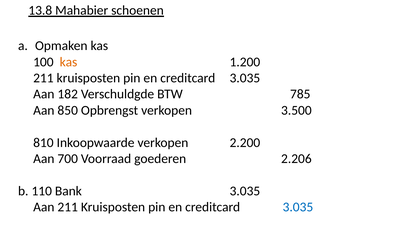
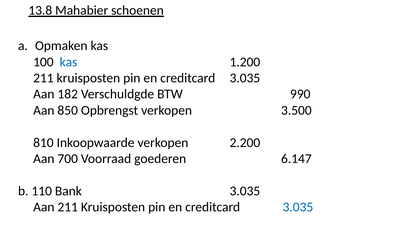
kas at (68, 62) colour: orange -> blue
785: 785 -> 990
2.206: 2.206 -> 6.147
